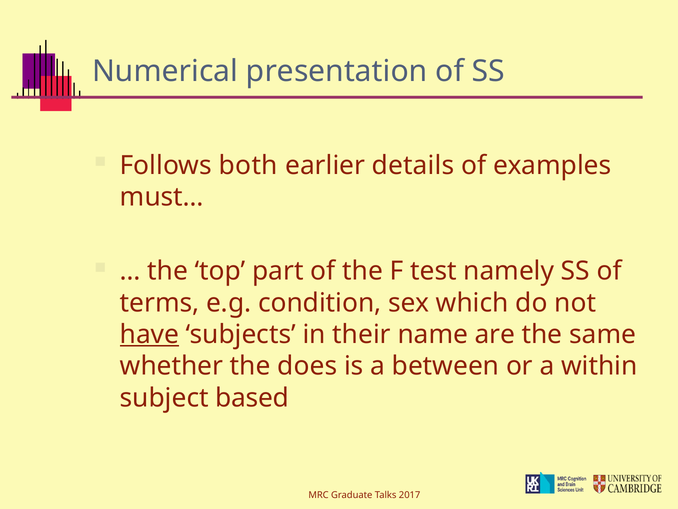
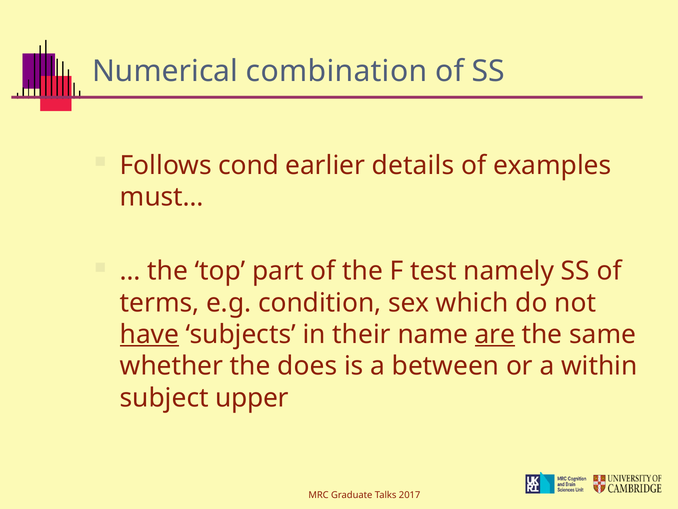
presentation: presentation -> combination
both: both -> cond
are underline: none -> present
based: based -> upper
